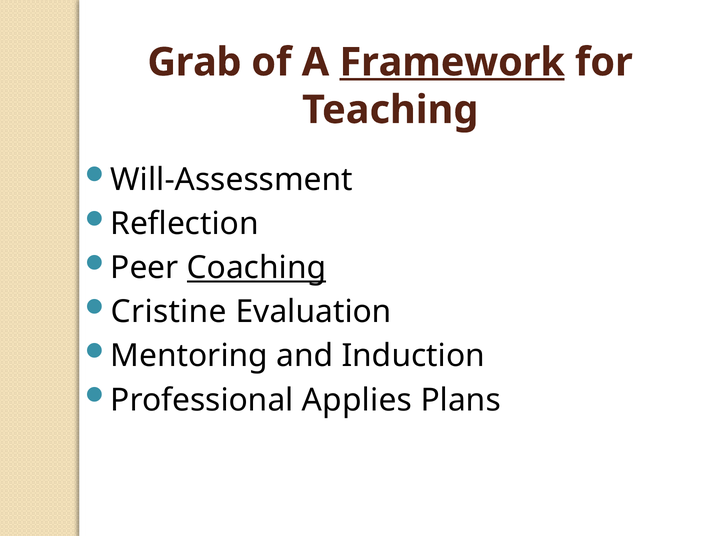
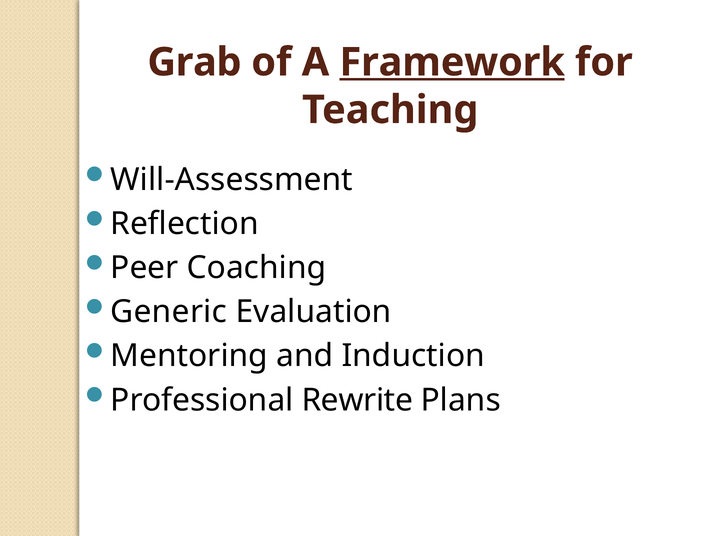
Coaching underline: present -> none
Cristine: Cristine -> Generic
Applies: Applies -> Rewrite
